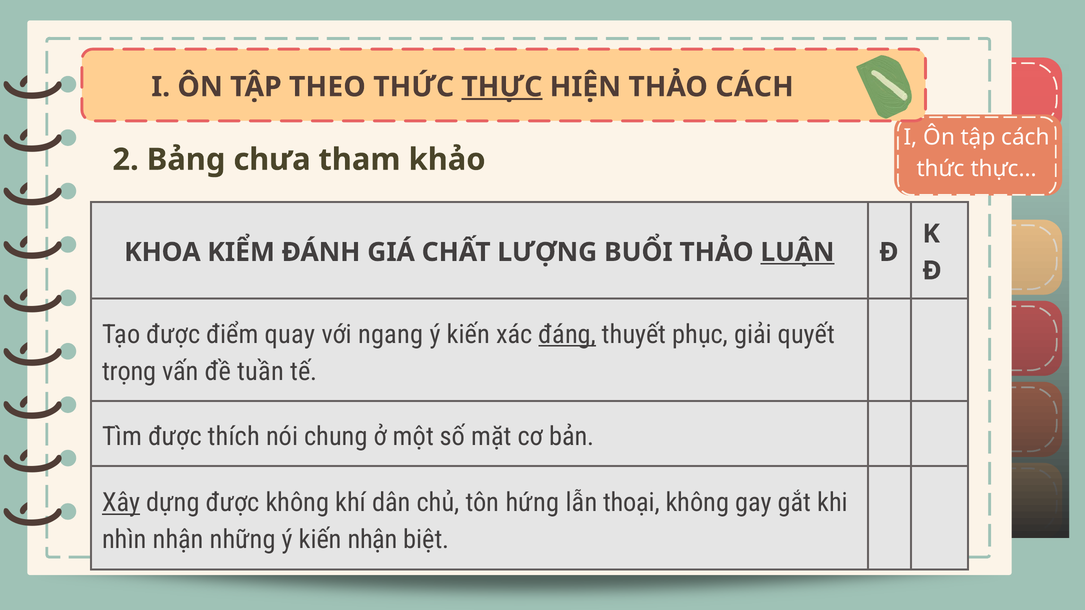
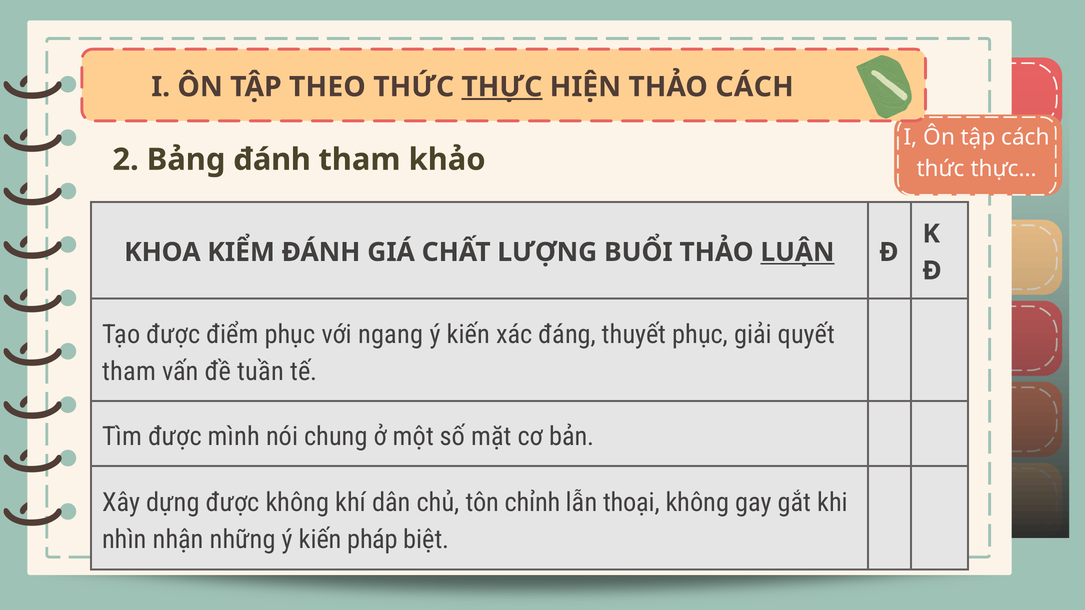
Bảng chưa: chưa -> đánh
điểm quay: quay -> phục
đáng underline: present -> none
trọng at (129, 372): trọng -> tham
thích: thích -> mình
Xây underline: present -> none
hứng: hứng -> chỉnh
kiến nhận: nhận -> pháp
